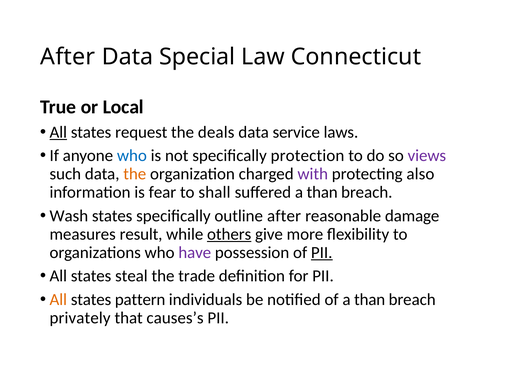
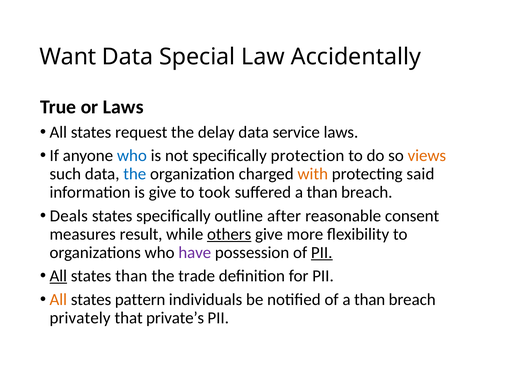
After at (68, 57): After -> Want
Connecticut: Connecticut -> Accidentally
or Local: Local -> Laws
All at (58, 132) underline: present -> none
deals: deals -> delay
views colour: purple -> orange
the at (135, 174) colour: orange -> blue
with colour: purple -> orange
also: also -> said
is fear: fear -> give
shall: shall -> took
Wash: Wash -> Deals
damage: damage -> consent
All at (58, 276) underline: none -> present
states steal: steal -> than
causes’s: causes’s -> private’s
